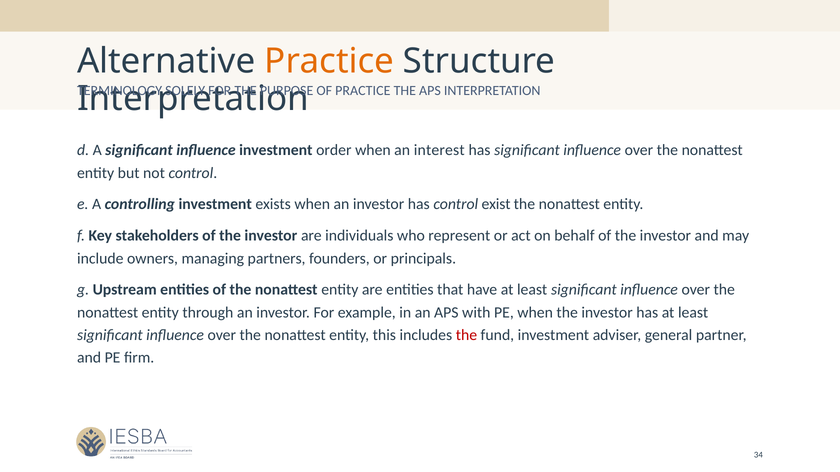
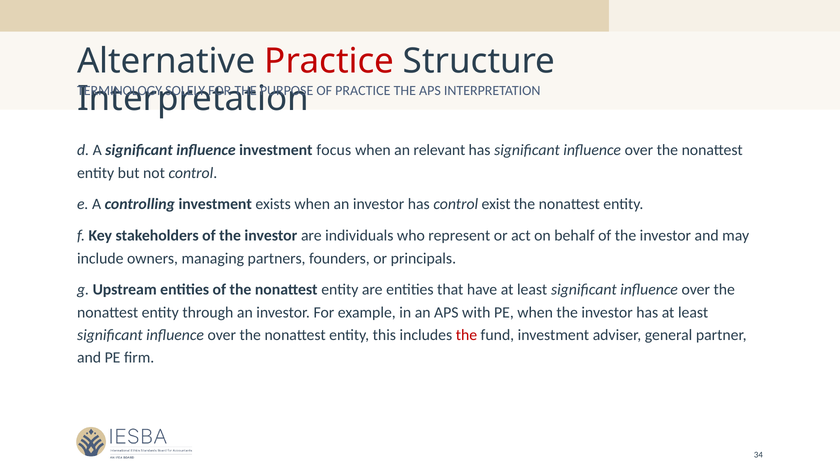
Practice at (329, 61) colour: orange -> red
order: order -> focus
interest: interest -> relevant
